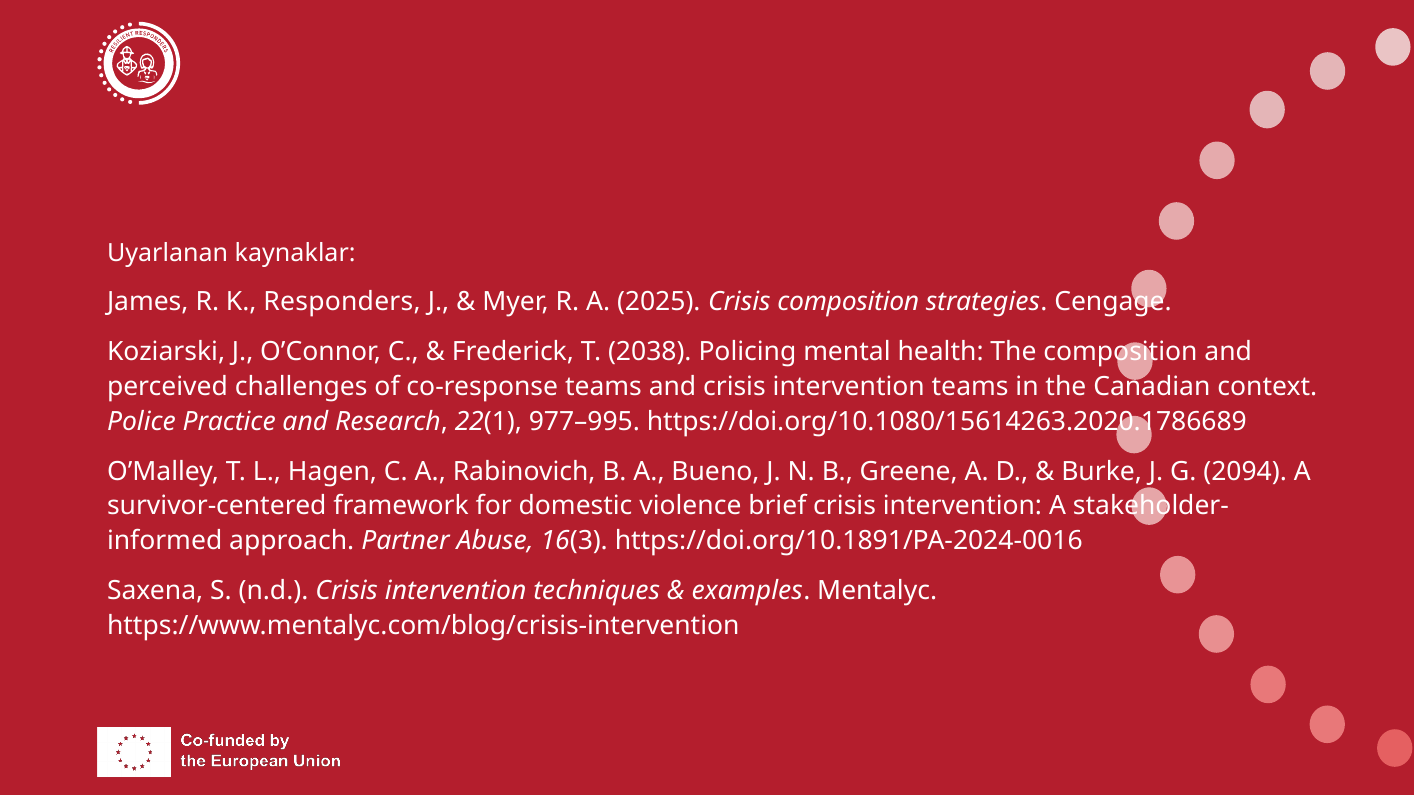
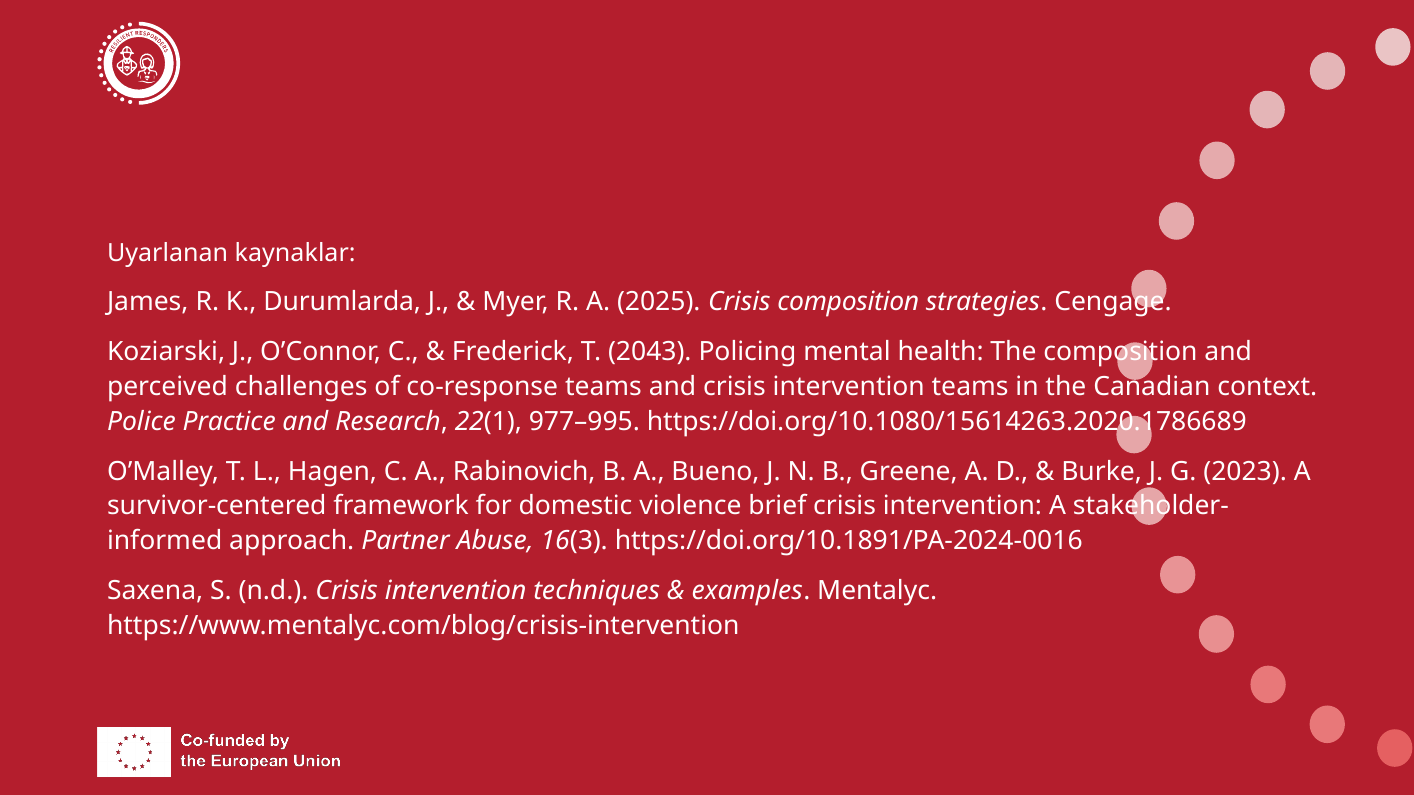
Responders: Responders -> Durumlarda
2038: 2038 -> 2043
2094: 2094 -> 2023
